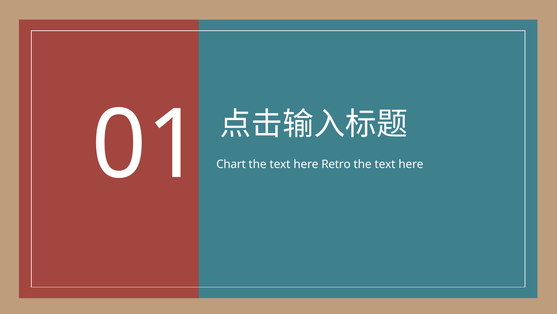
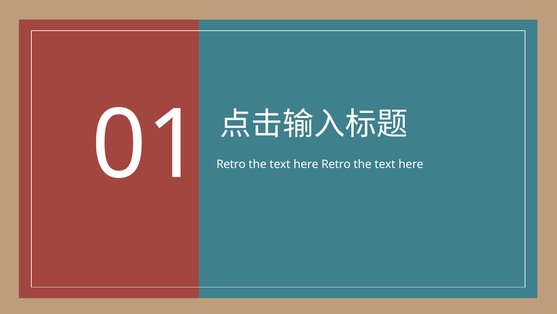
Chart at (231, 164): Chart -> Retro
